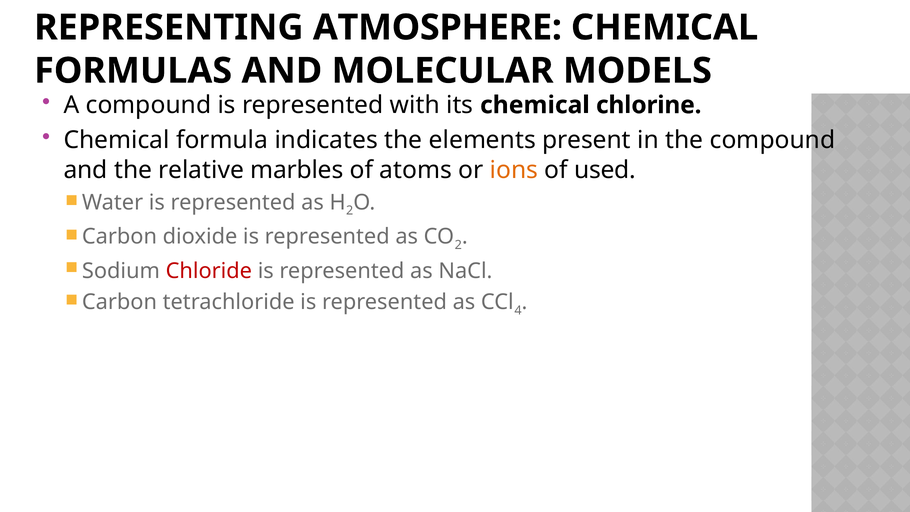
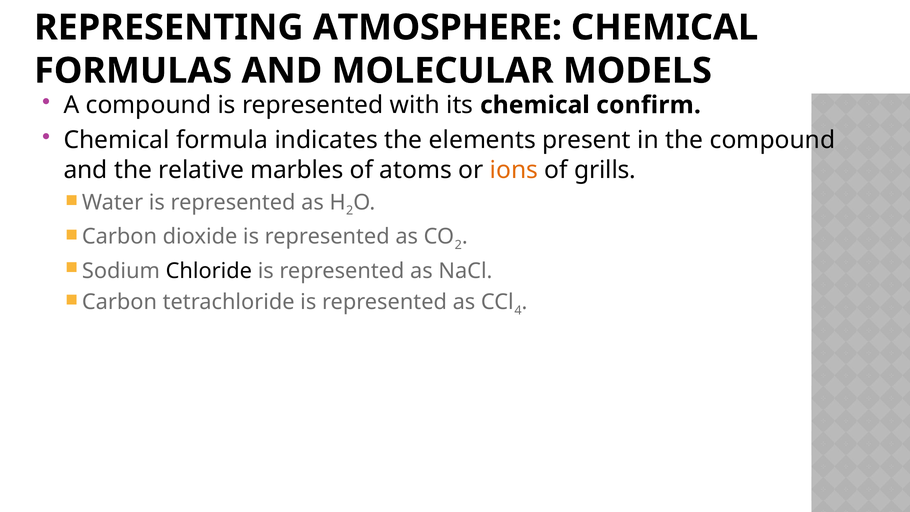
chlorine: chlorine -> confirm
used: used -> grills
Chloride colour: red -> black
